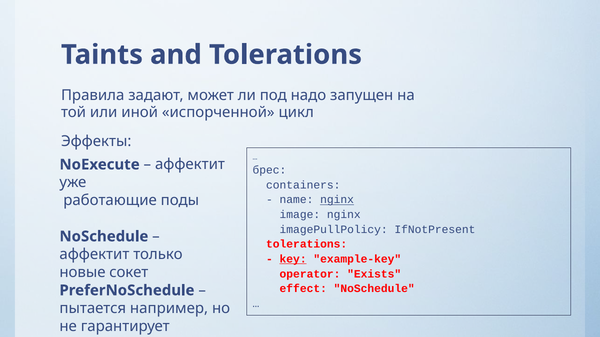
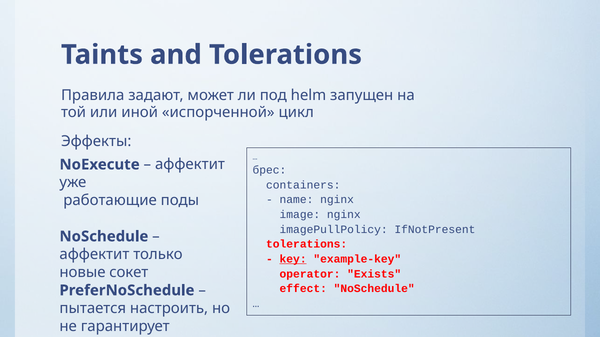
надо: надо -> helm
nginx at (337, 200) underline: present -> none
например: например -> настроить
